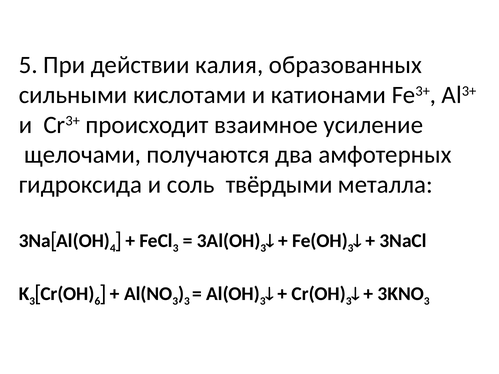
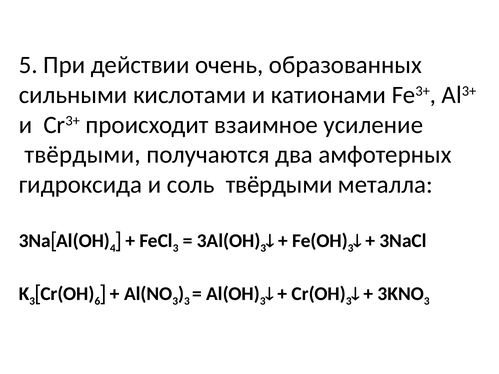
калия: калия -> очень
щелочами at (83, 155): щелочами -> твёрдыми
